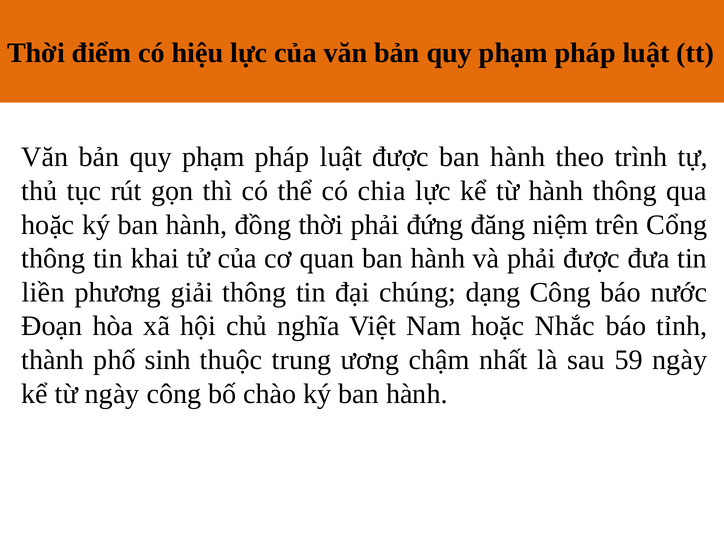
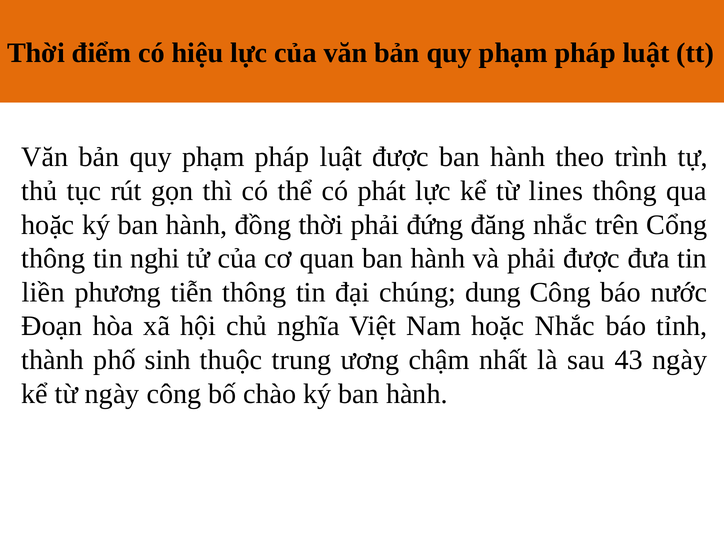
chia: chia -> phát
từ hành: hành -> lines
đăng niệm: niệm -> nhắc
khai: khai -> nghi
giải: giải -> tiễn
dạng: dạng -> dung
59: 59 -> 43
